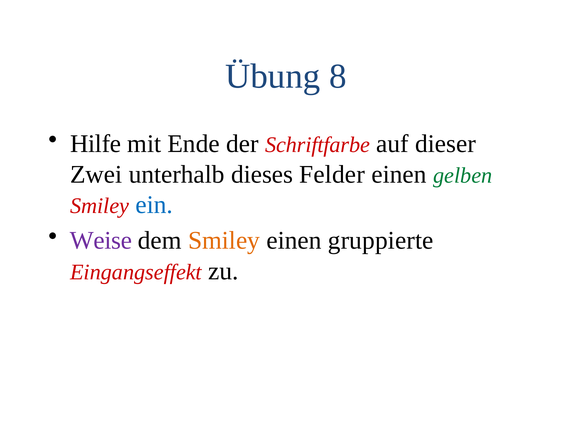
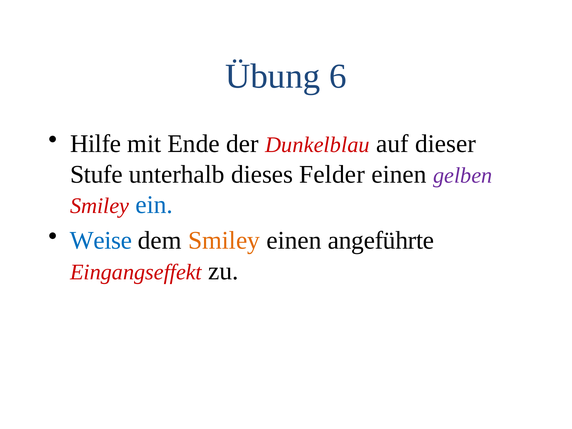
8: 8 -> 6
Schriftfarbe: Schriftfarbe -> Dunkelblau
Zwei: Zwei -> Stufe
gelben colour: green -> purple
Weise colour: purple -> blue
gruppierte: gruppierte -> angeführte
